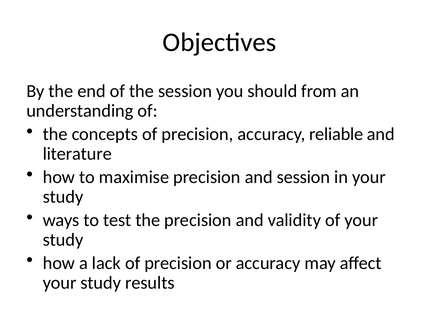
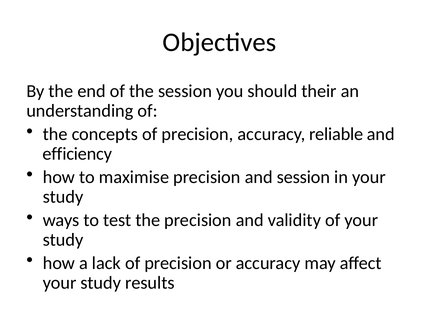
from: from -> their
literature: literature -> efficiency
